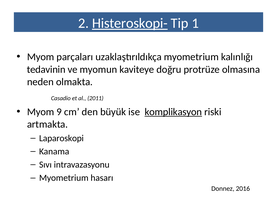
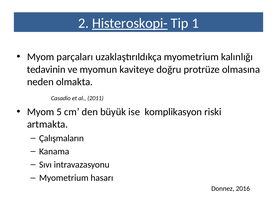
9: 9 -> 5
komplikasyon underline: present -> none
Laparoskopi: Laparoskopi -> Çalışmaların
